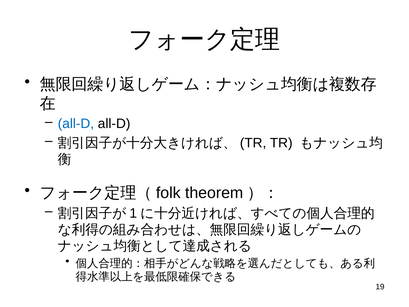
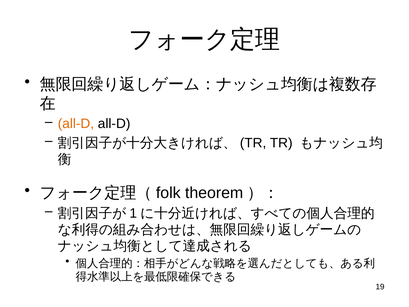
all-D at (76, 124) colour: blue -> orange
